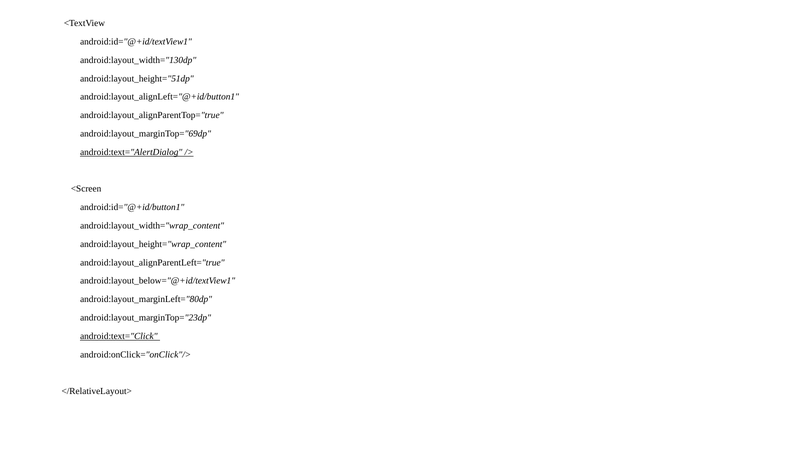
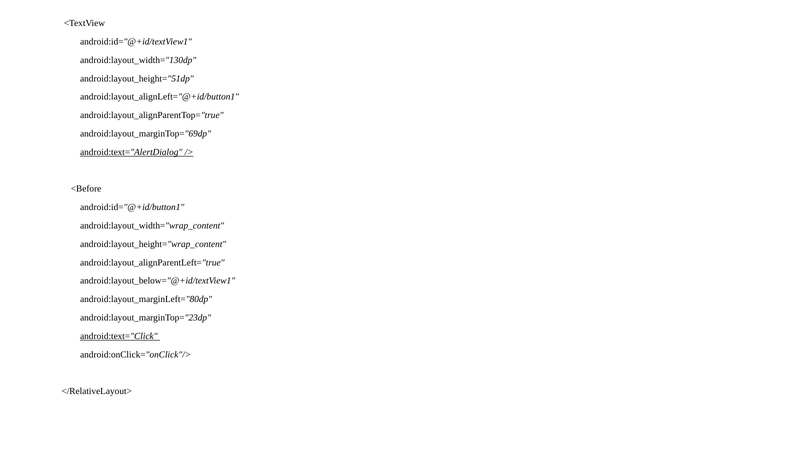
<Screen: <Screen -> <Before
